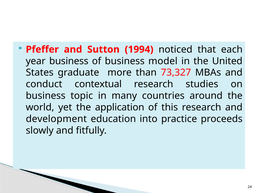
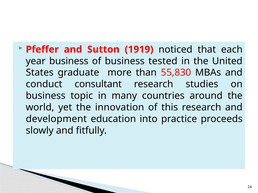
1994: 1994 -> 1919
model: model -> tested
73,327: 73,327 -> 55,830
contextual: contextual -> consultant
application: application -> innovation
